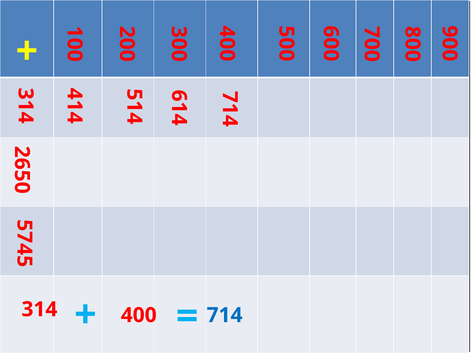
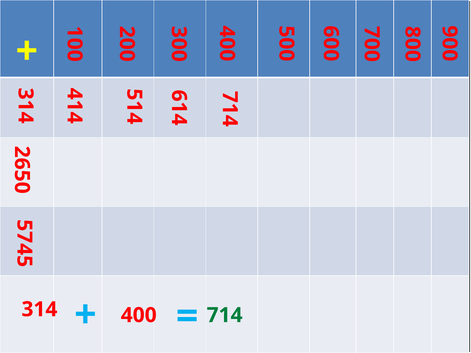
714 colour: blue -> green
